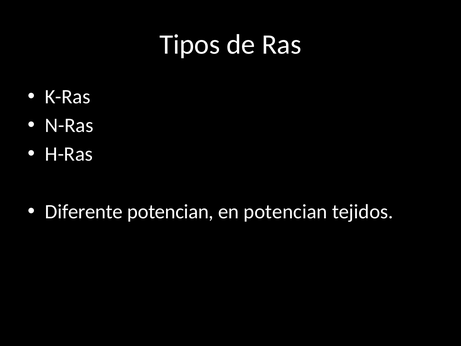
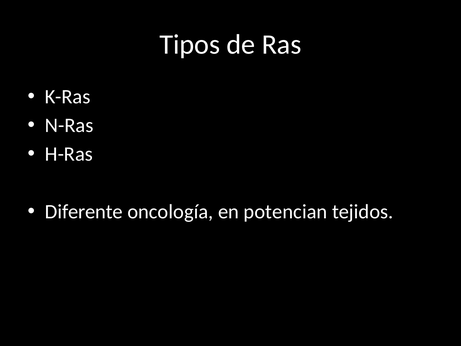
Diferente potencian: potencian -> oncología
